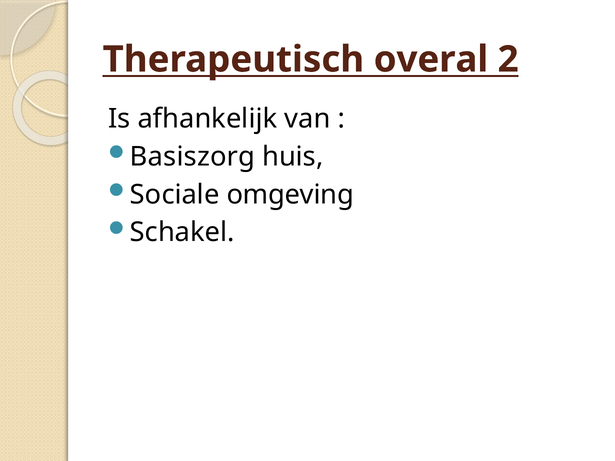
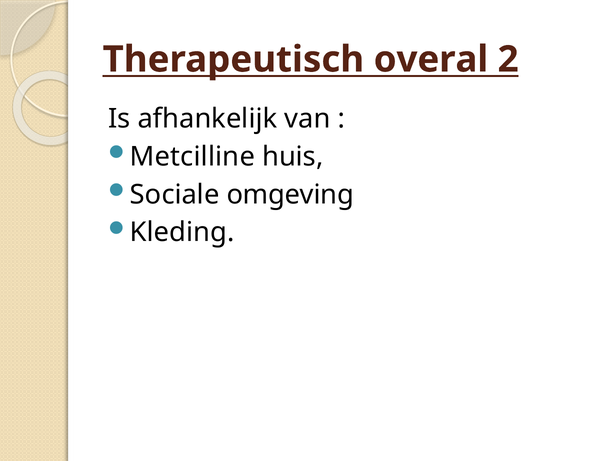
Basiszorg: Basiszorg -> Metcilline
Schakel: Schakel -> Kleding
